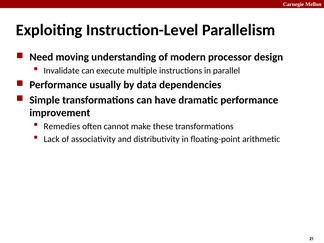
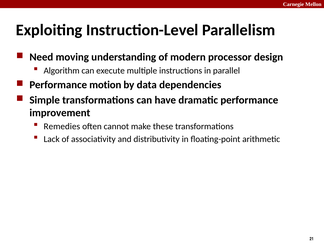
Invalidate: Invalidate -> Algorithm
usually: usually -> motion
